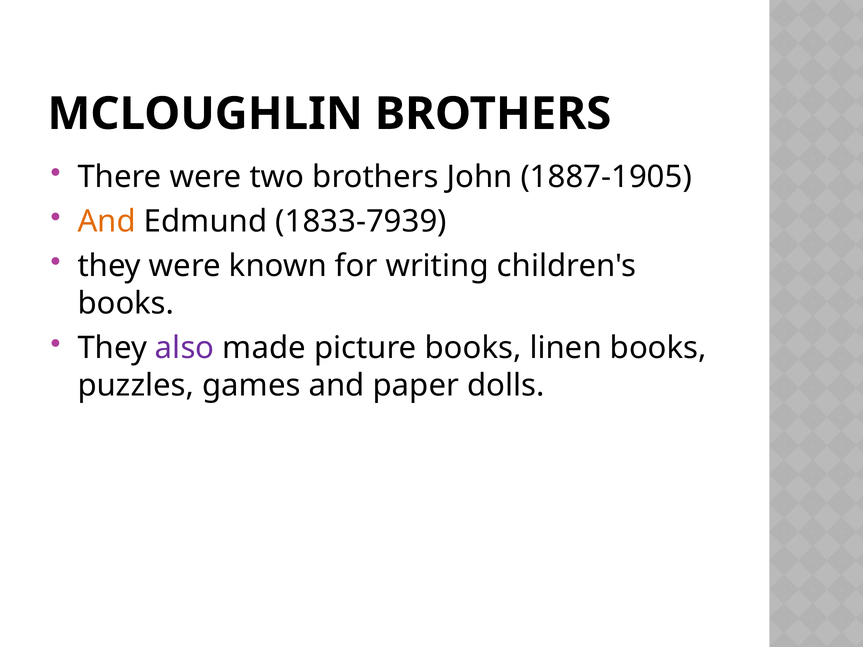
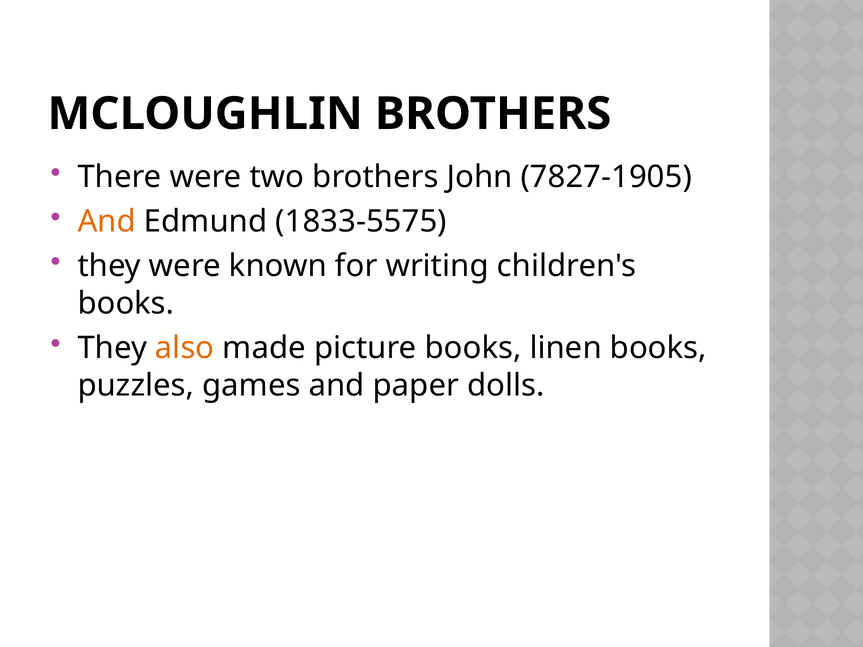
1887-1905: 1887-1905 -> 7827-1905
1833-7939: 1833-7939 -> 1833-5575
also colour: purple -> orange
